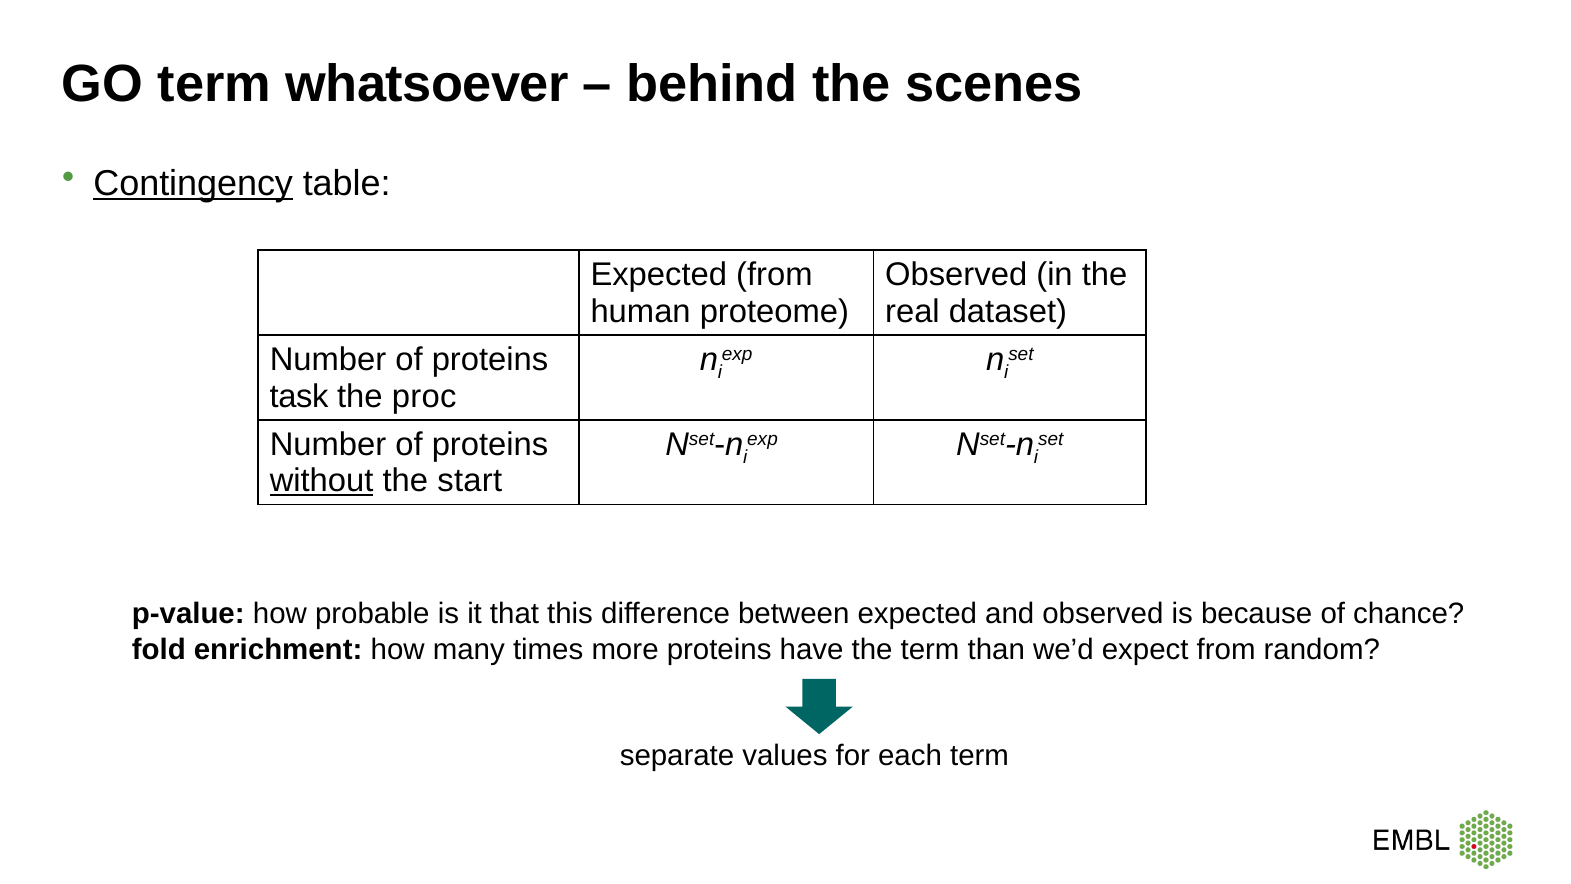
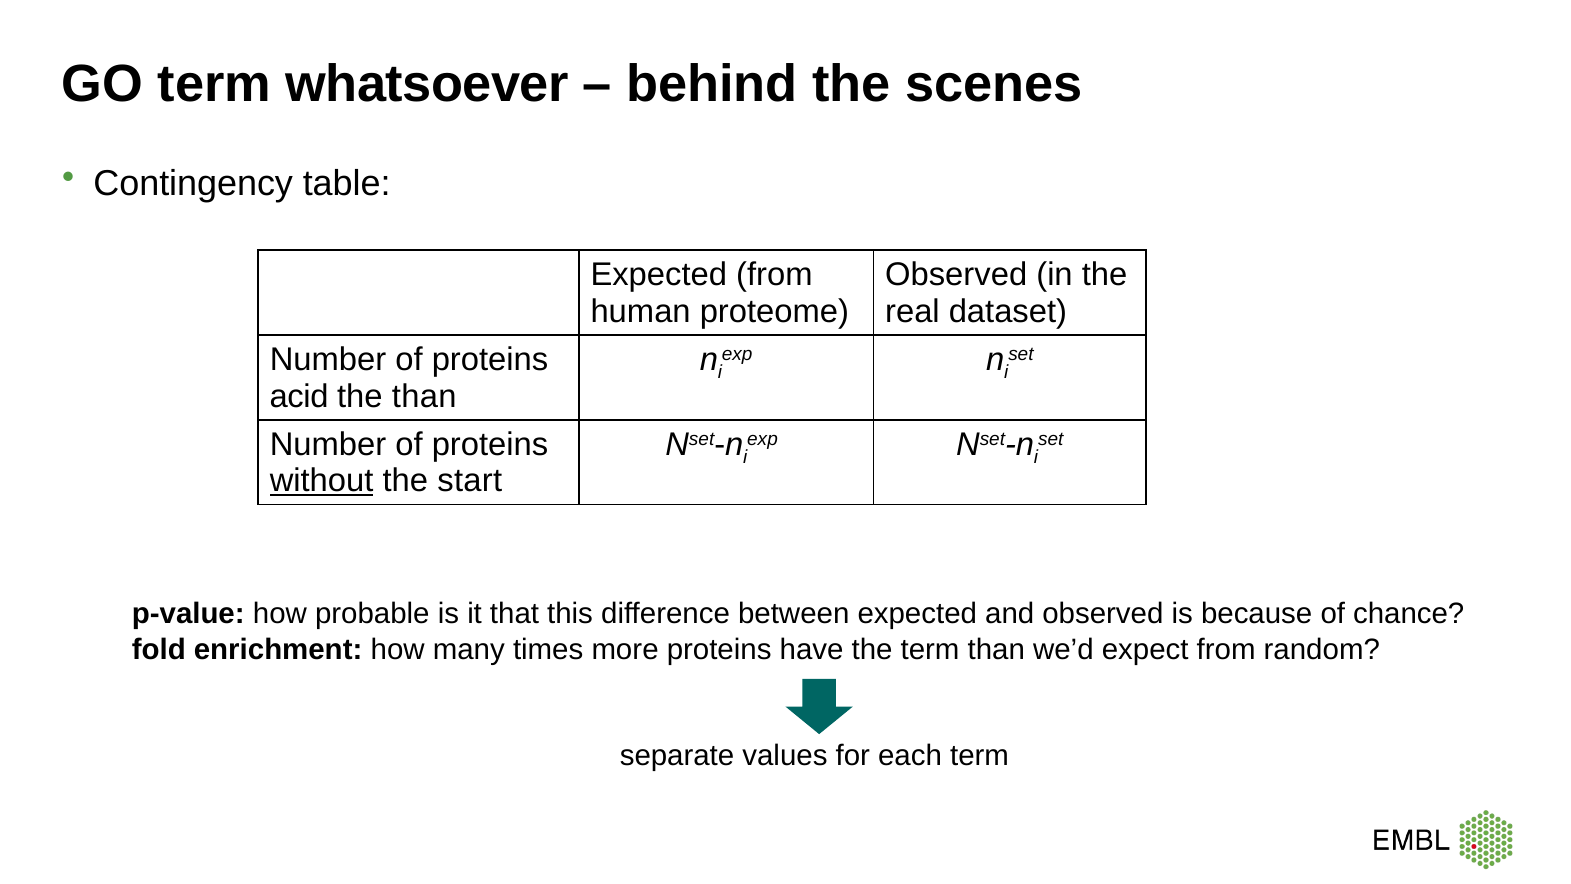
Contingency underline: present -> none
task: task -> acid
the proc: proc -> than
